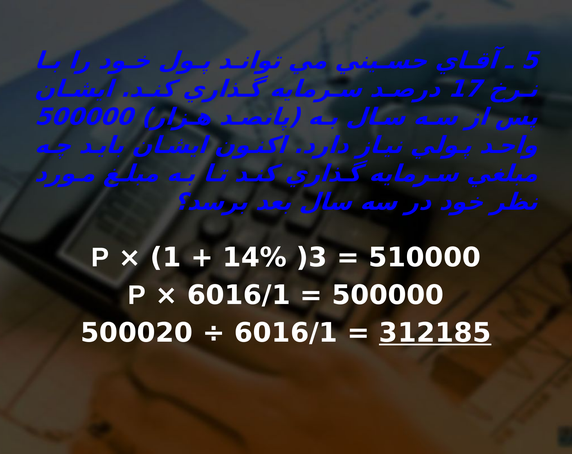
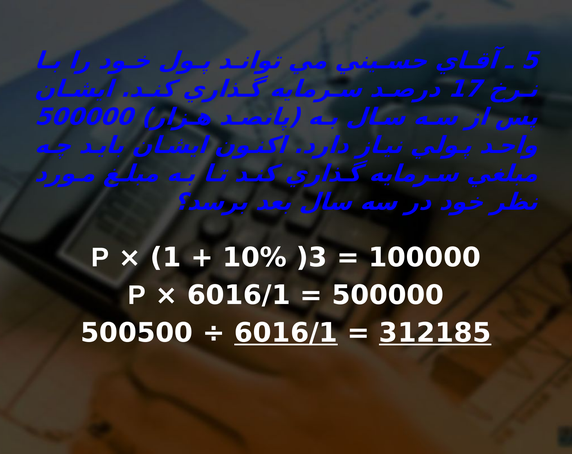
14%: 14% -> 10%
510000: 510000 -> 100000
500020: 500020 -> 500500
6016/1 at (286, 333) underline: none -> present
